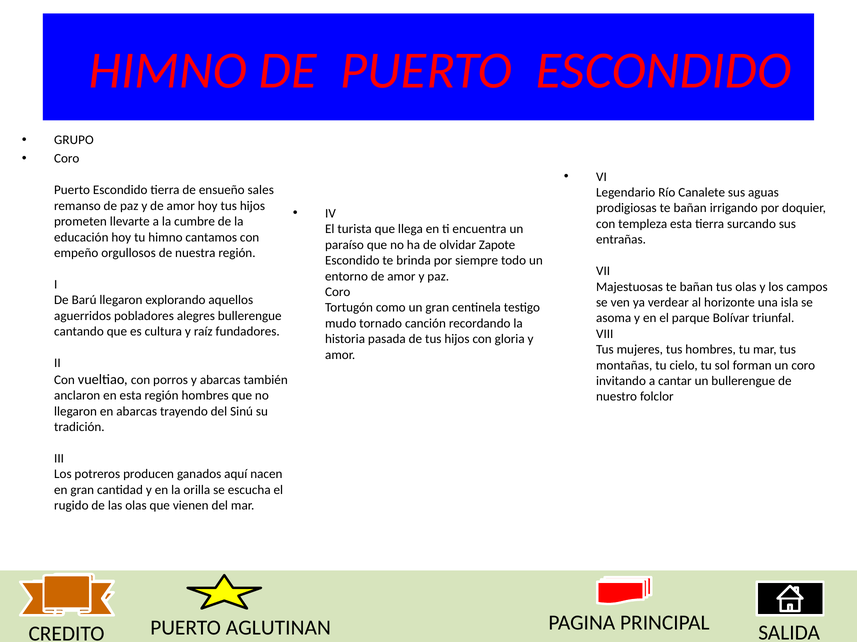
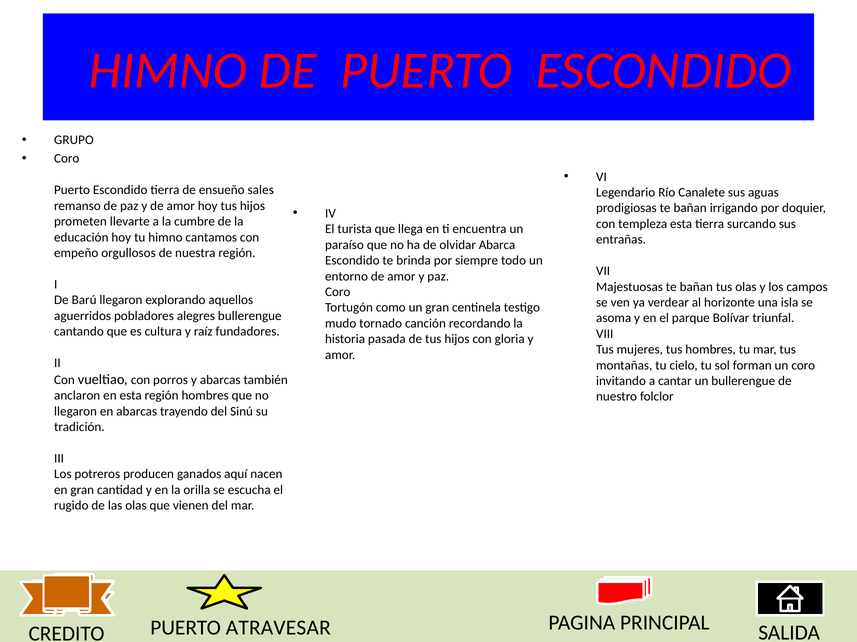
Zapote: Zapote -> Abarca
AGLUTINAN: AGLUTINAN -> ATRAVESAR
